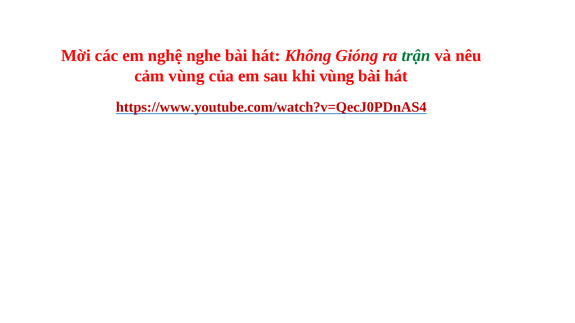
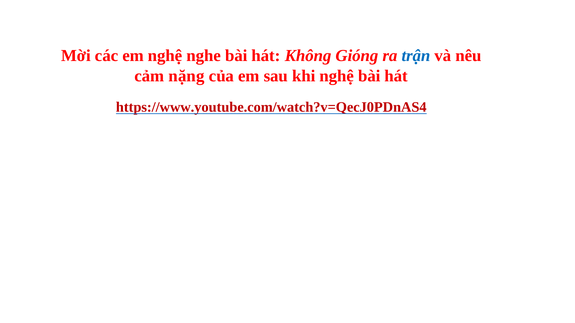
trận colour: green -> blue
cảm vùng: vùng -> nặng
khi vùng: vùng -> nghệ
